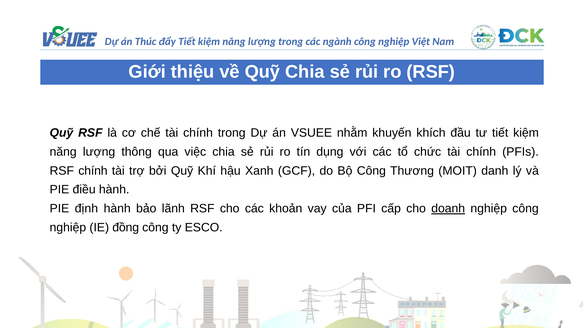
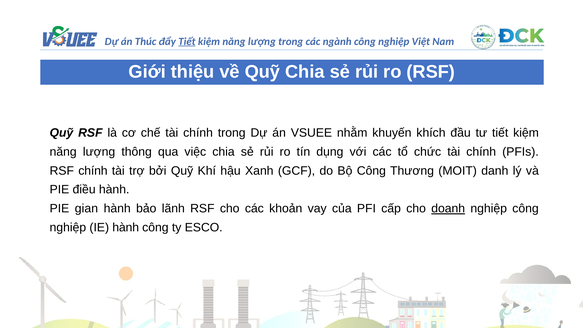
Tiết at (187, 41) underline: none -> present
định: định -> gian
IE đồng: đồng -> hành
